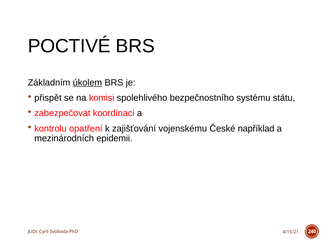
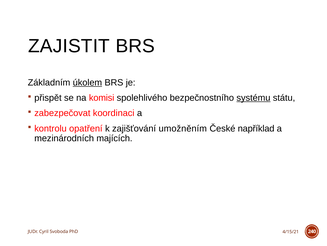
POCTIVÉ: POCTIVÉ -> ZAJISTIT
systému underline: none -> present
vojenskému: vojenskému -> umožněním
epidemii: epidemii -> majících
